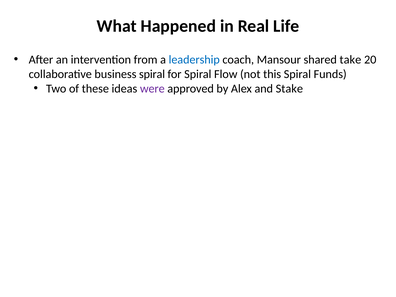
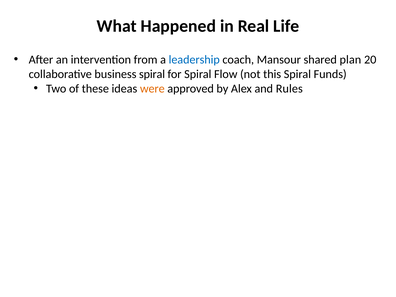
take: take -> plan
were colour: purple -> orange
Stake: Stake -> Rules
